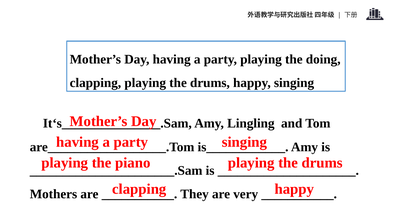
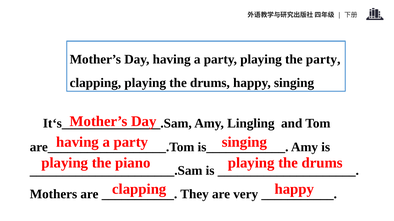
the doing: doing -> party
